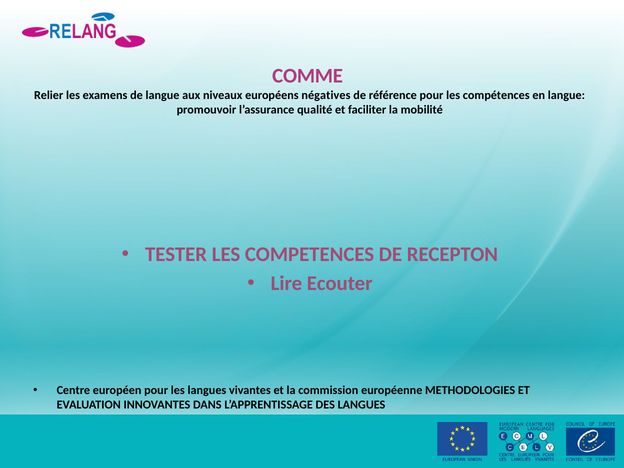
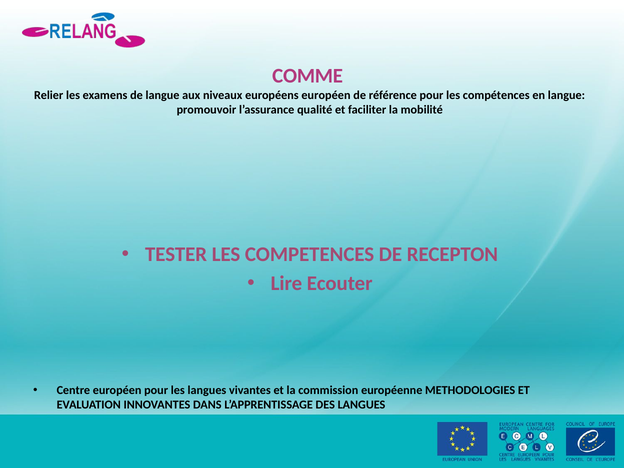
européens négatives: négatives -> européen
